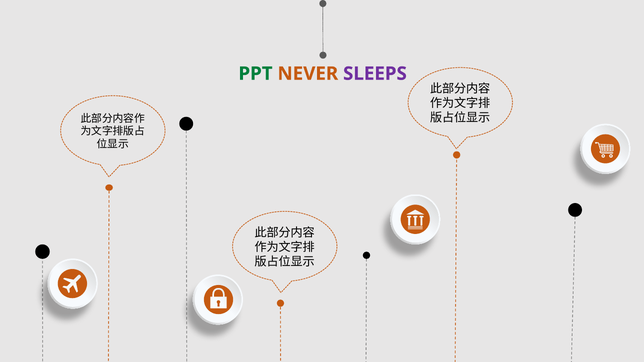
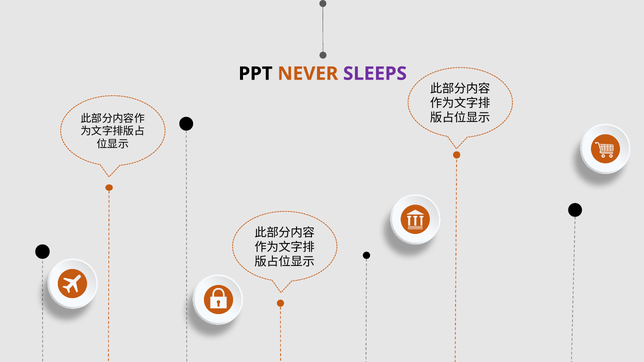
PPT colour: green -> black
